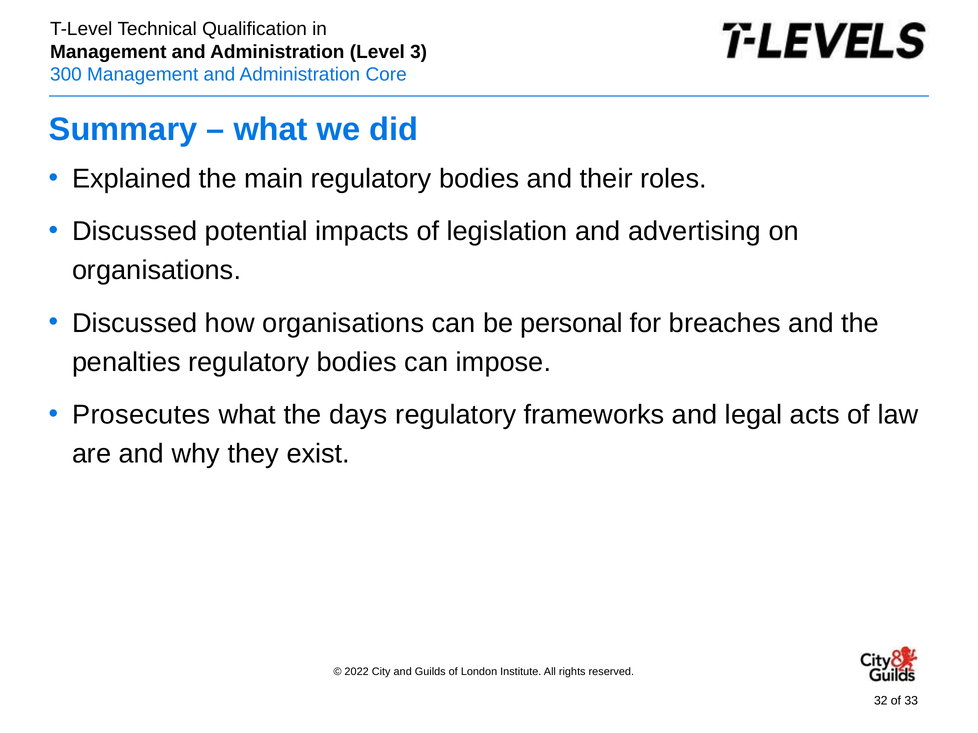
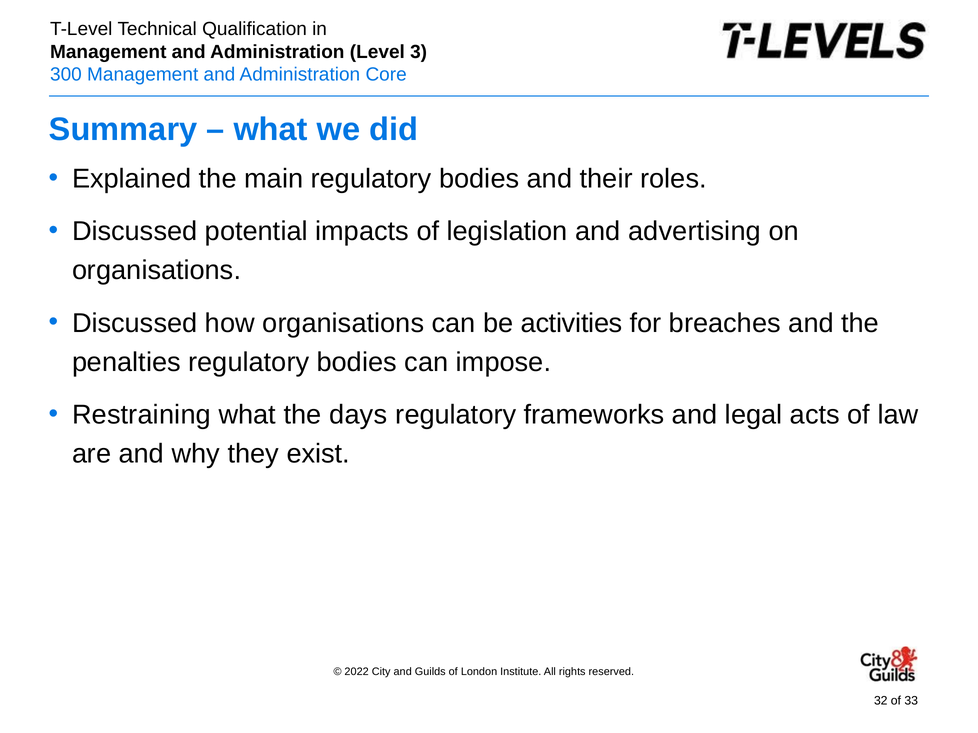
personal: personal -> activities
Prosecutes: Prosecutes -> Restraining
